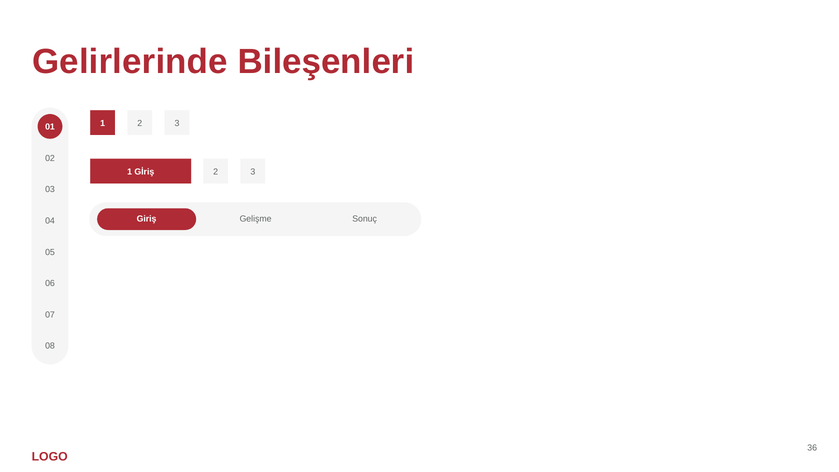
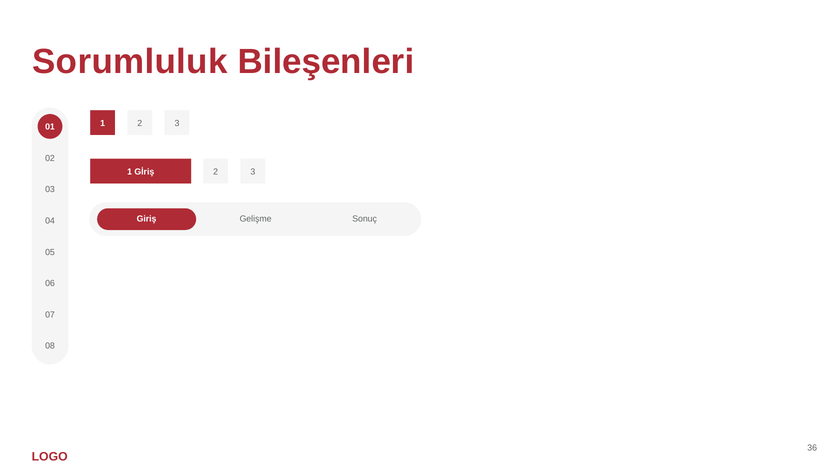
Gelirlerinde: Gelirlerinde -> Sorumluluk
